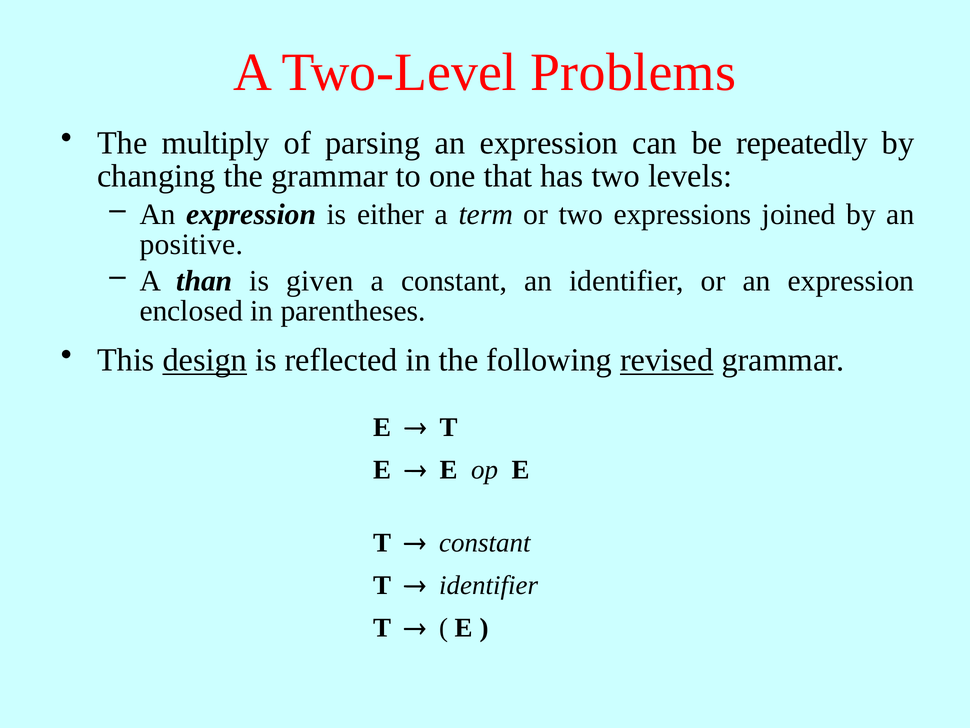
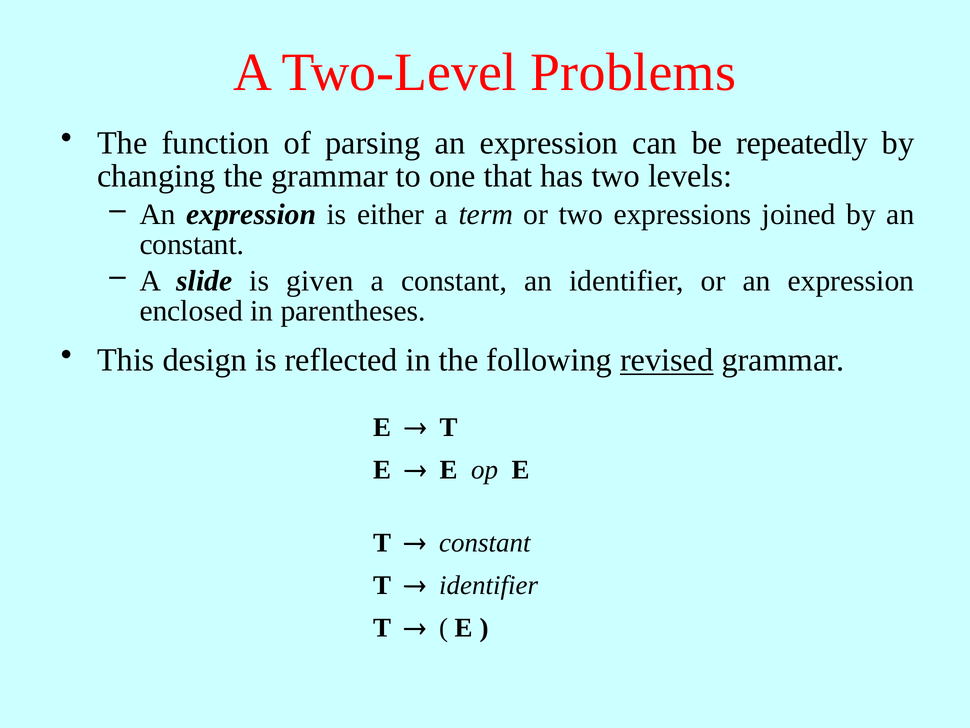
multiply: multiply -> function
positive at (192, 244): positive -> constant
than: than -> slide
design underline: present -> none
